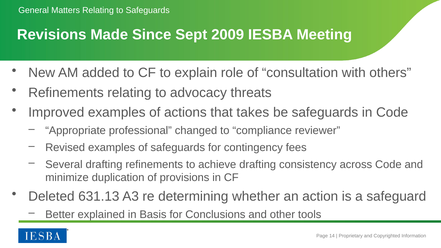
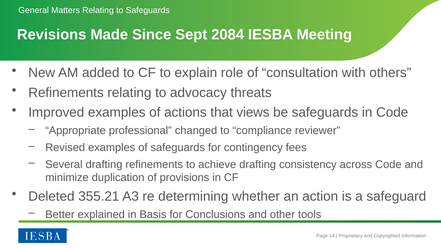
2009: 2009 -> 2084
takes: takes -> views
631.13: 631.13 -> 355.21
